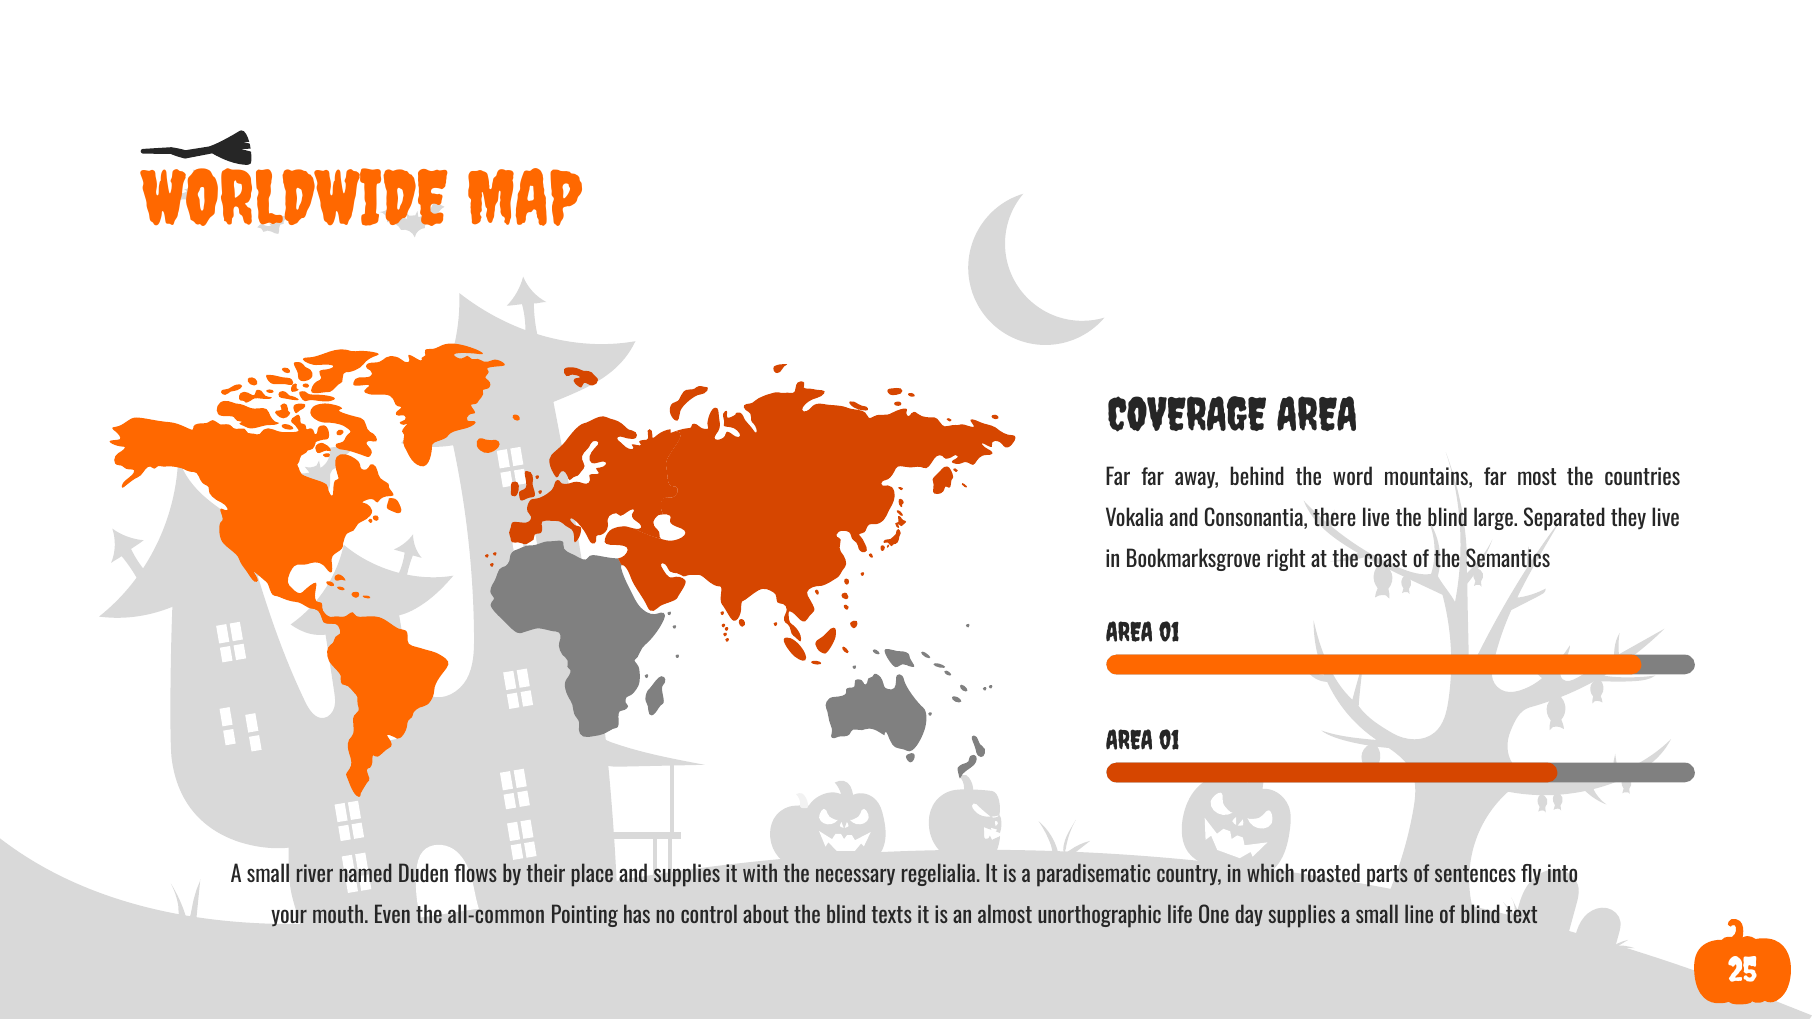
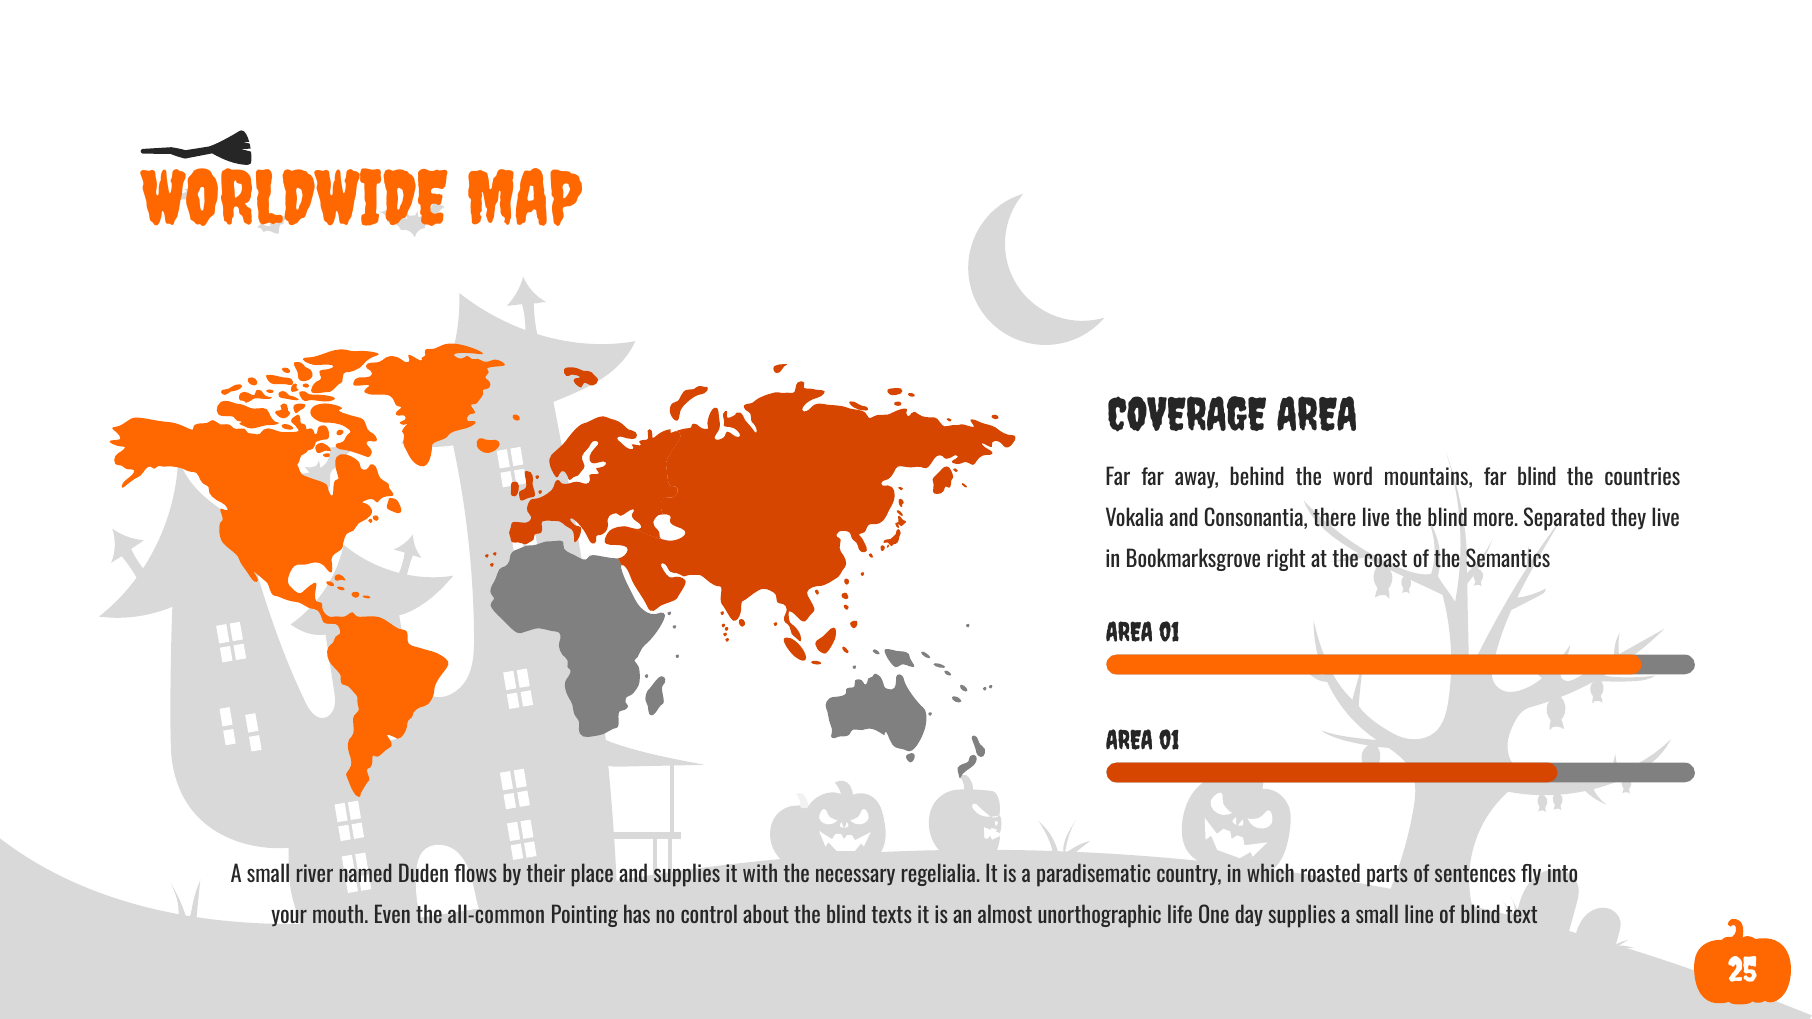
far most: most -> blind
large: large -> more
